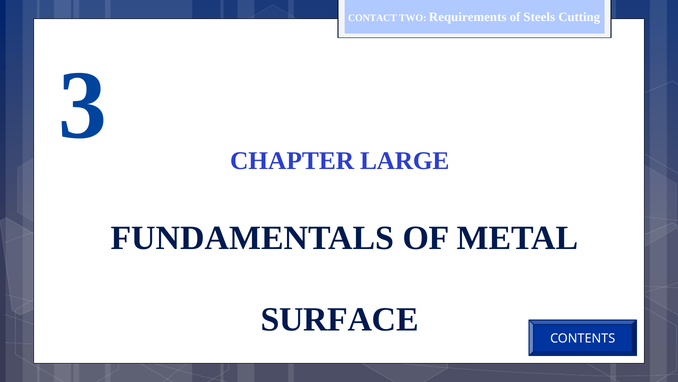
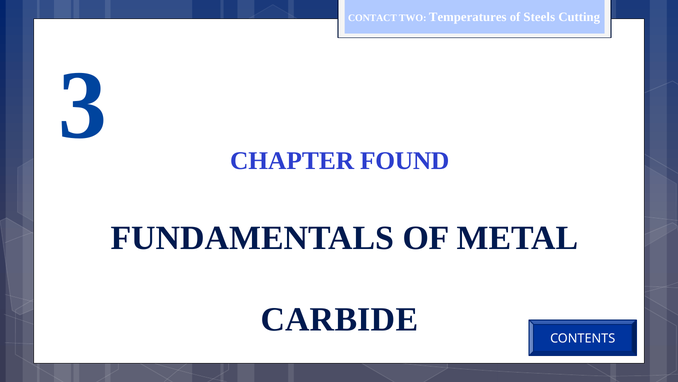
Requirements: Requirements -> Temperatures
LARGE: LARGE -> FOUND
SURFACE: SURFACE -> CARBIDE
